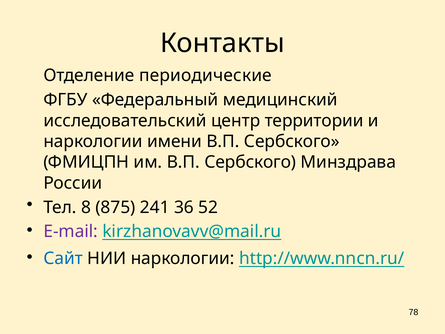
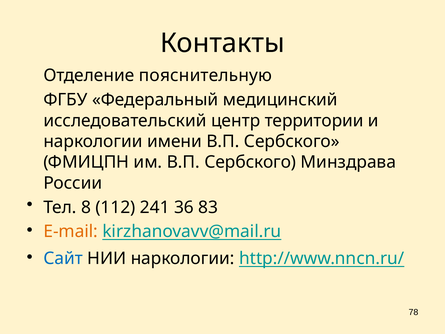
периодические: периодические -> пояснительную
875: 875 -> 112
52: 52 -> 83
E-mail colour: purple -> orange
